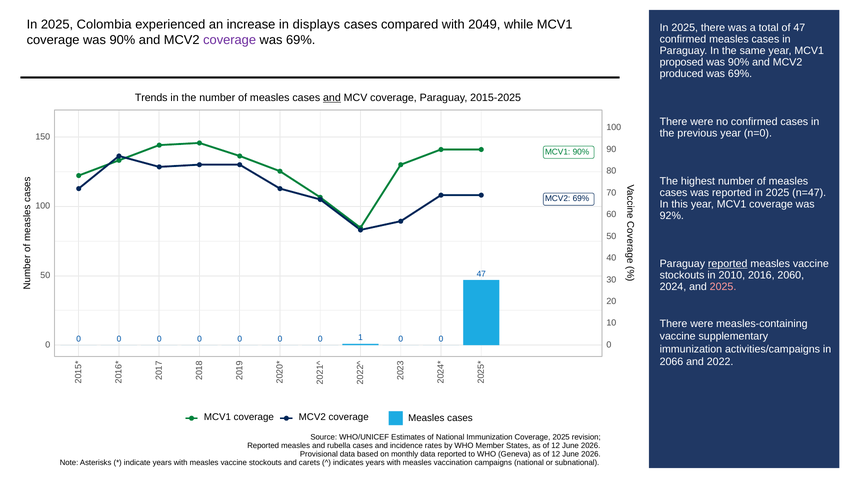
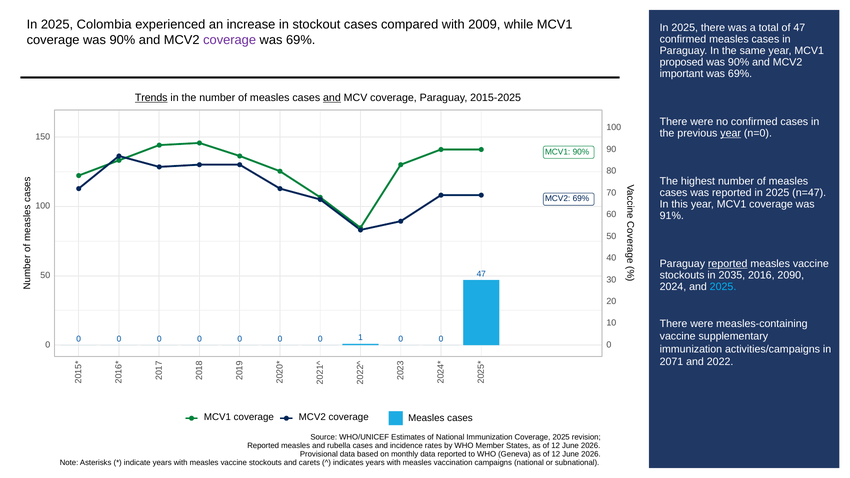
displays: displays -> stockout
2049: 2049 -> 2009
produced: produced -> important
Trends underline: none -> present
year at (731, 133) underline: none -> present
92%: 92% -> 91%
2010: 2010 -> 2035
2060: 2060 -> 2090
2025 at (723, 287) colour: pink -> light blue
2066: 2066 -> 2071
